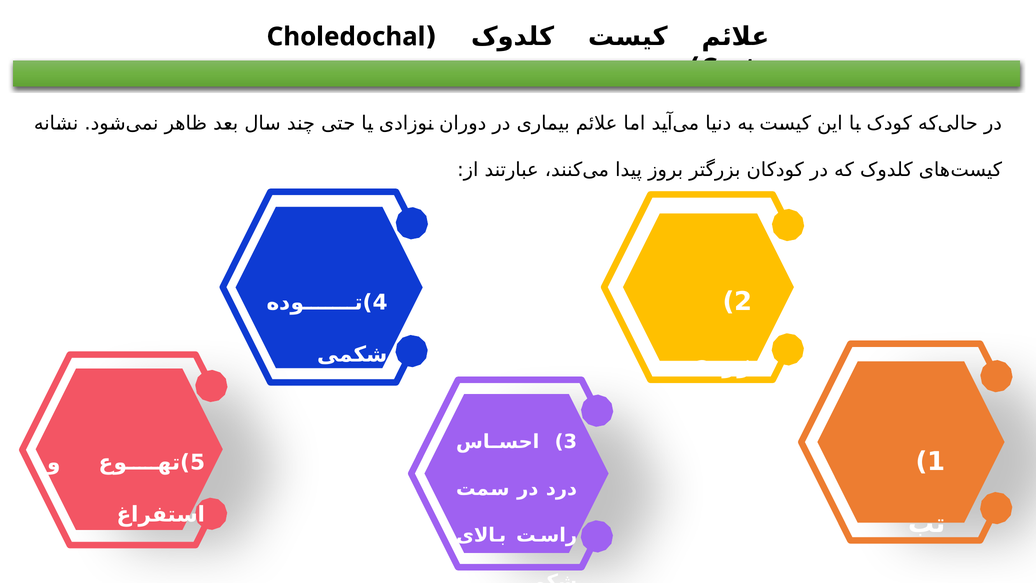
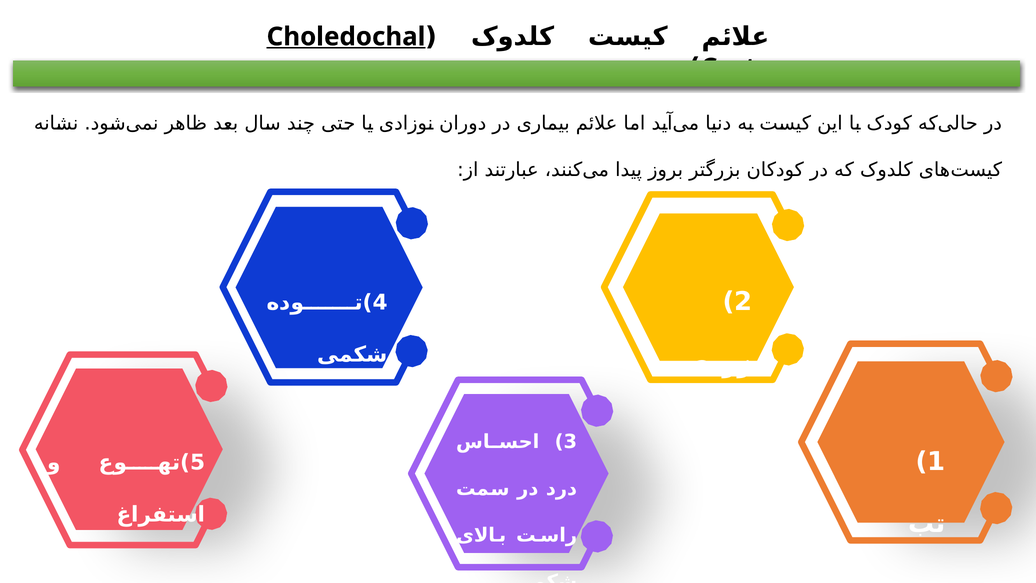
Choledochal underline: none -> present
